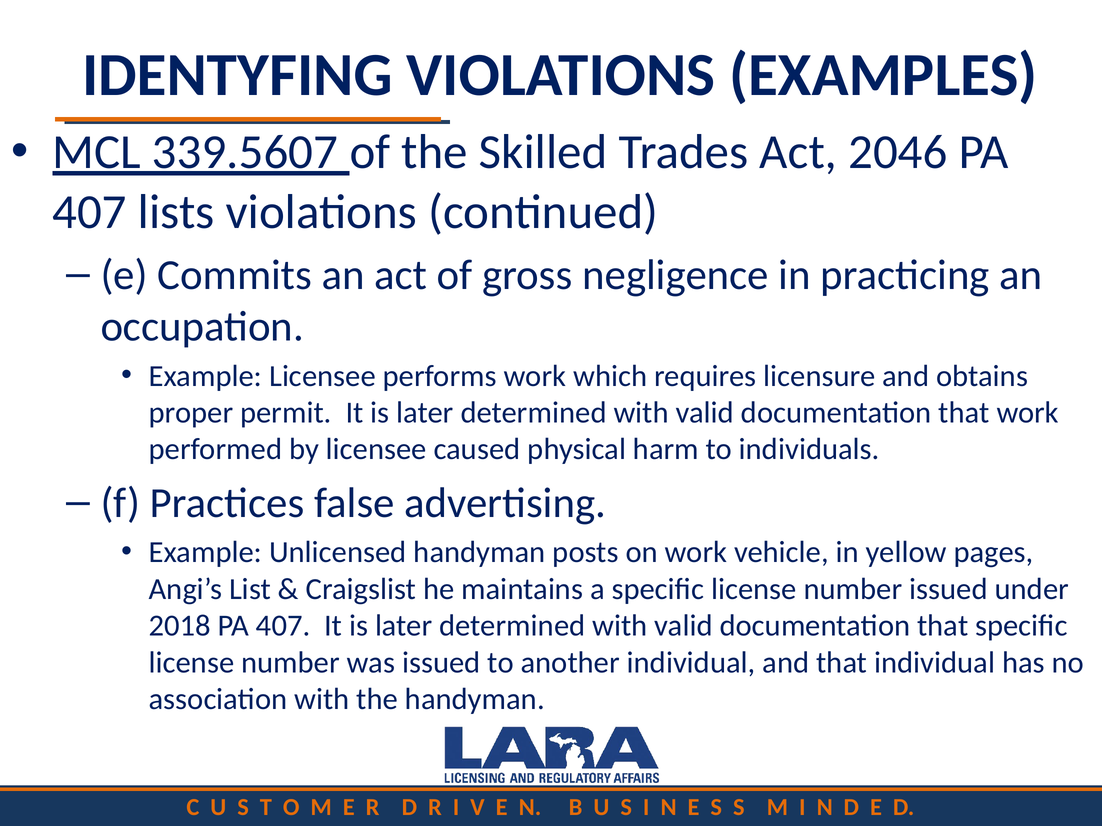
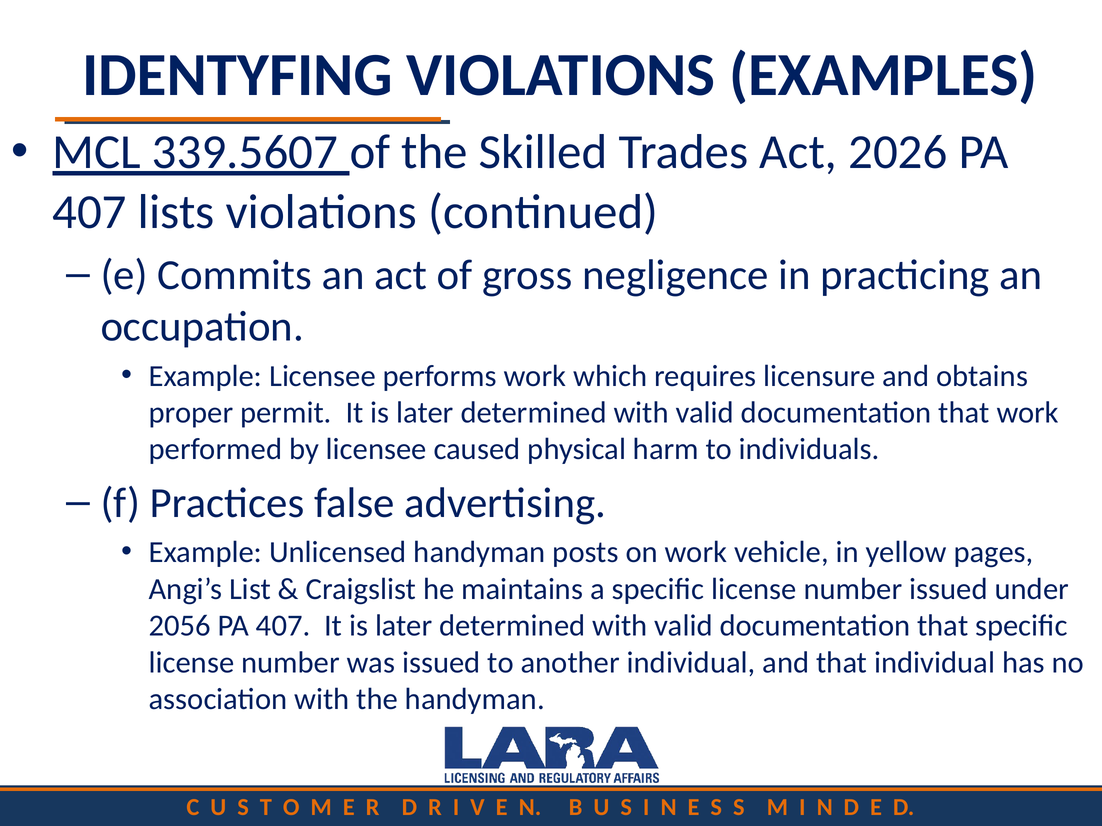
2046: 2046 -> 2026
2018: 2018 -> 2056
